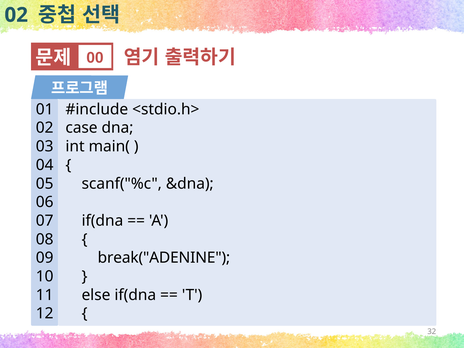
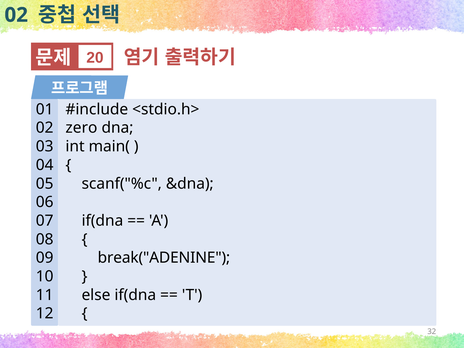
00: 00 -> 20
case: case -> zero
